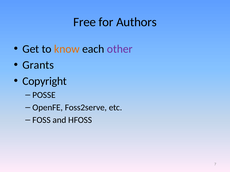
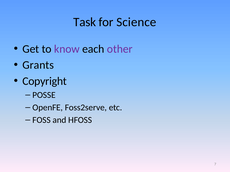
Free: Free -> Task
Authors: Authors -> Science
know colour: orange -> purple
